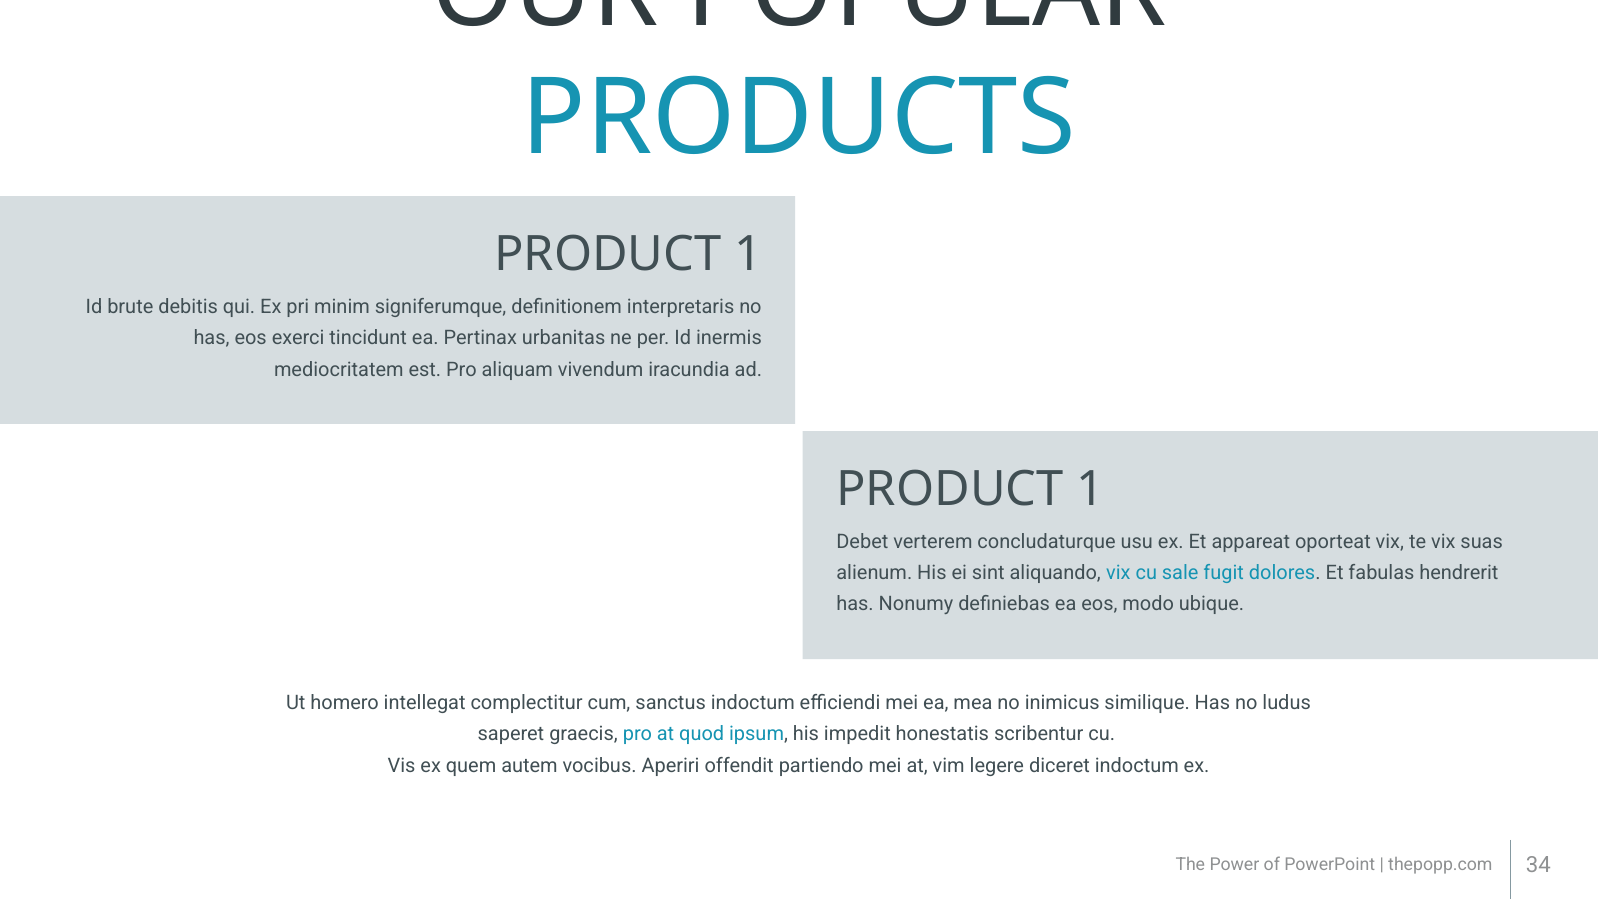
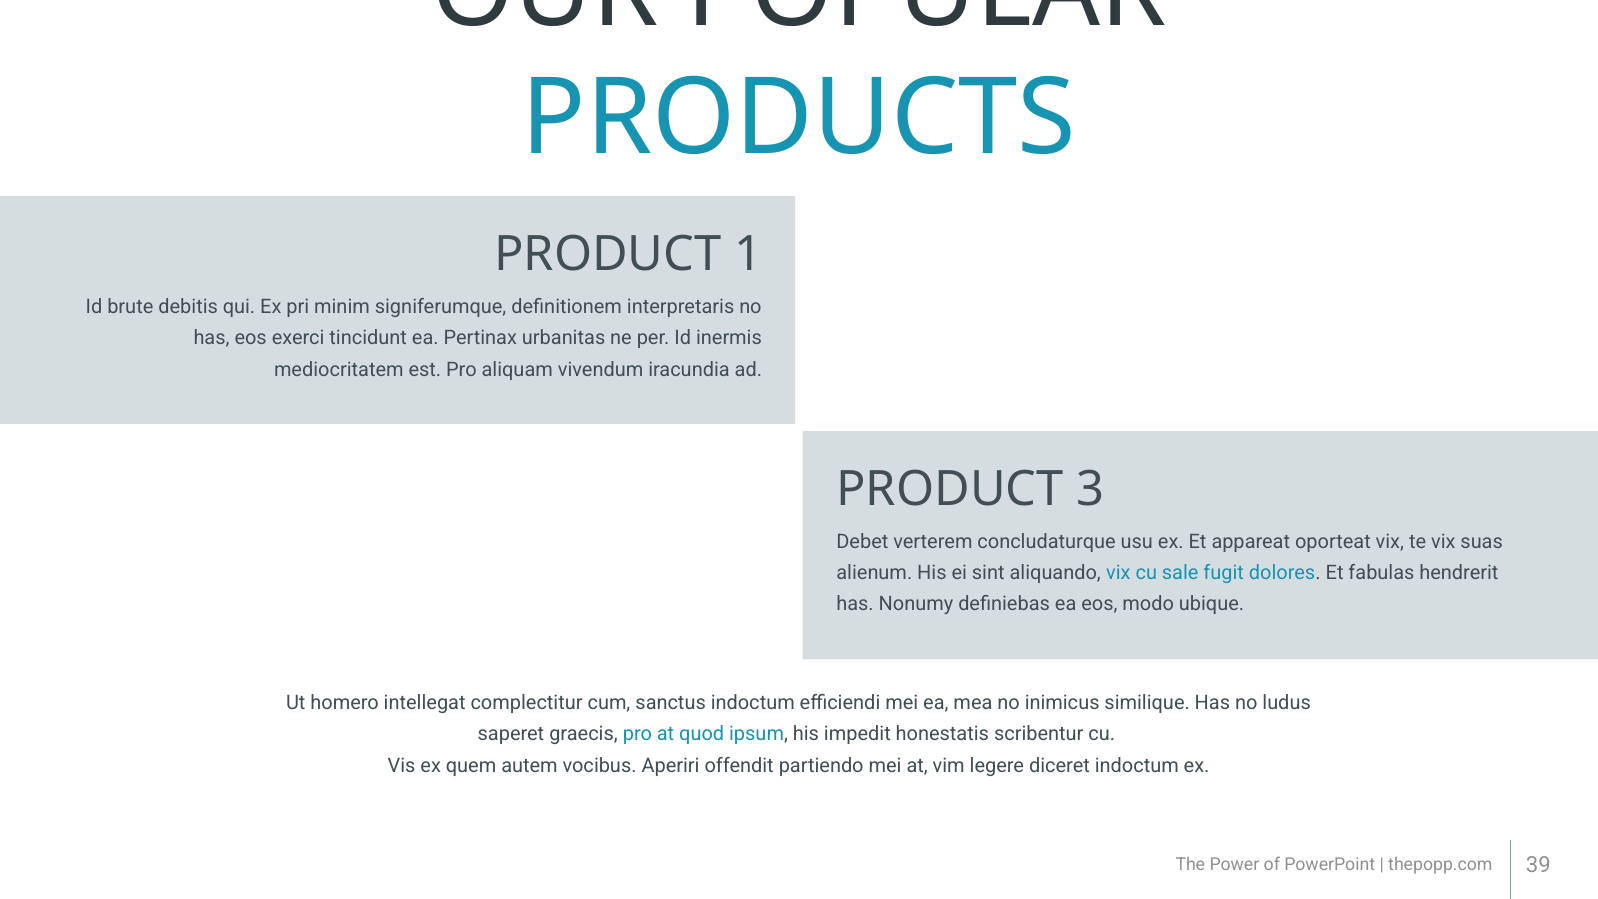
1 at (1090, 489): 1 -> 3
34: 34 -> 39
